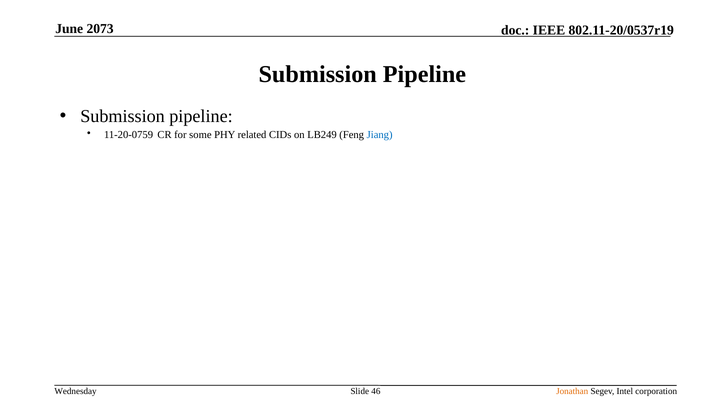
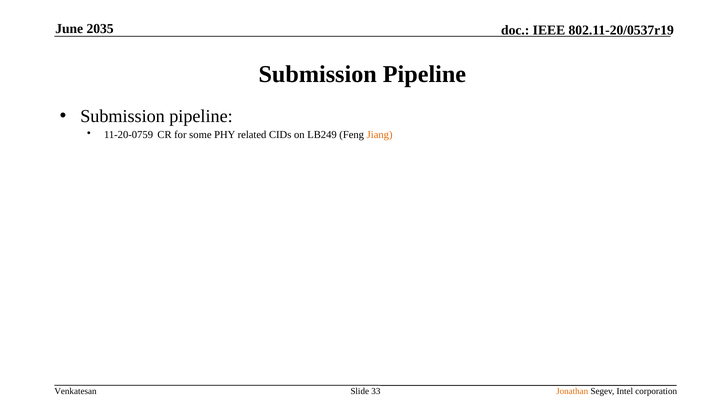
2073: 2073 -> 2035
Jiang colour: blue -> orange
Wednesday: Wednesday -> Venkatesan
46: 46 -> 33
